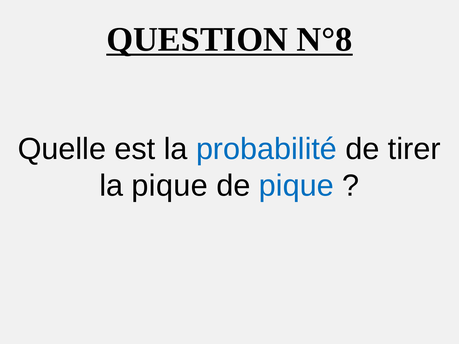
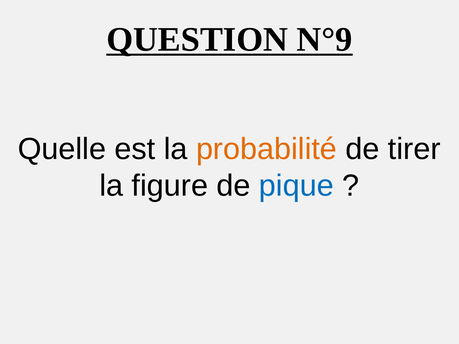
N°8: N°8 -> N°9
probabilité colour: blue -> orange
la pique: pique -> figure
